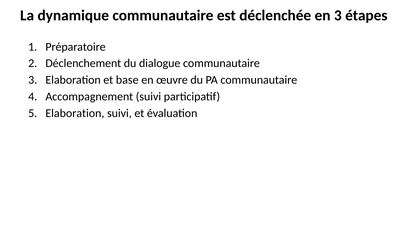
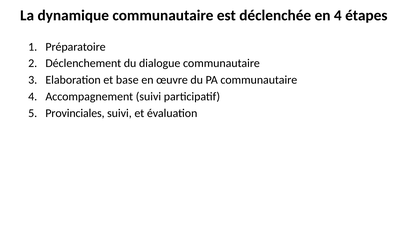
en 3: 3 -> 4
5 Elaboration: Elaboration -> Provinciales
